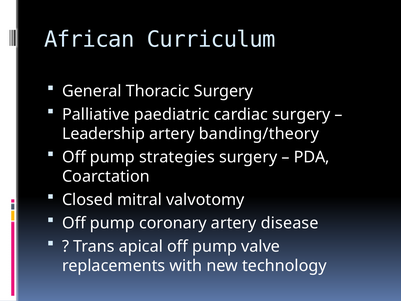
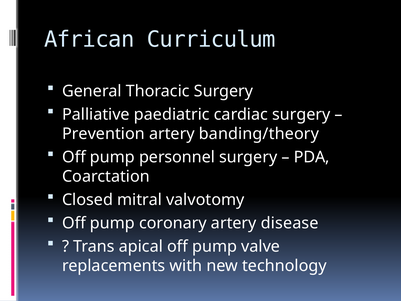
Leadership: Leadership -> Prevention
strategies: strategies -> personnel
